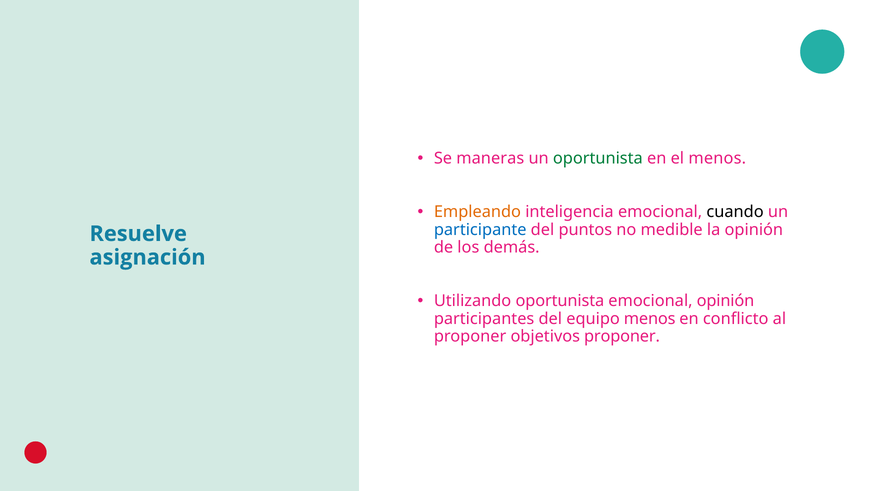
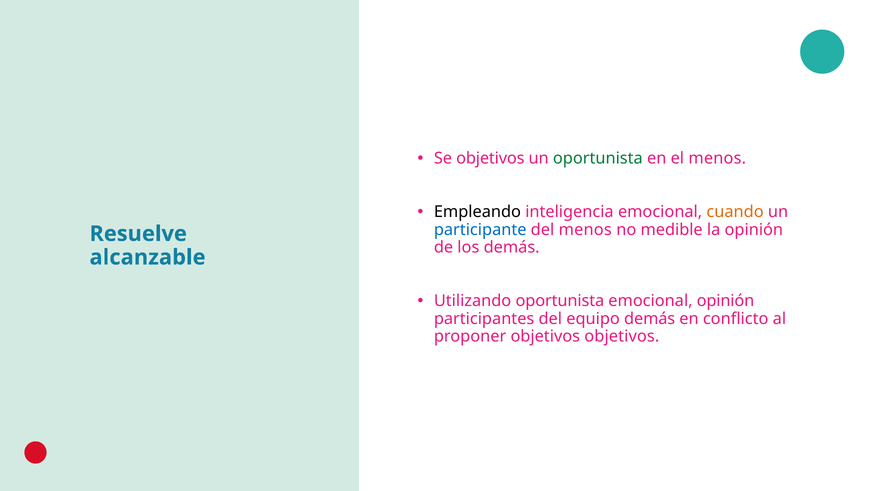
Se maneras: maneras -> objetivos
Empleando colour: orange -> black
cuando colour: black -> orange
del puntos: puntos -> menos
asignación: asignación -> alcanzable
equipo menos: menos -> demás
objetivos proponer: proponer -> objetivos
